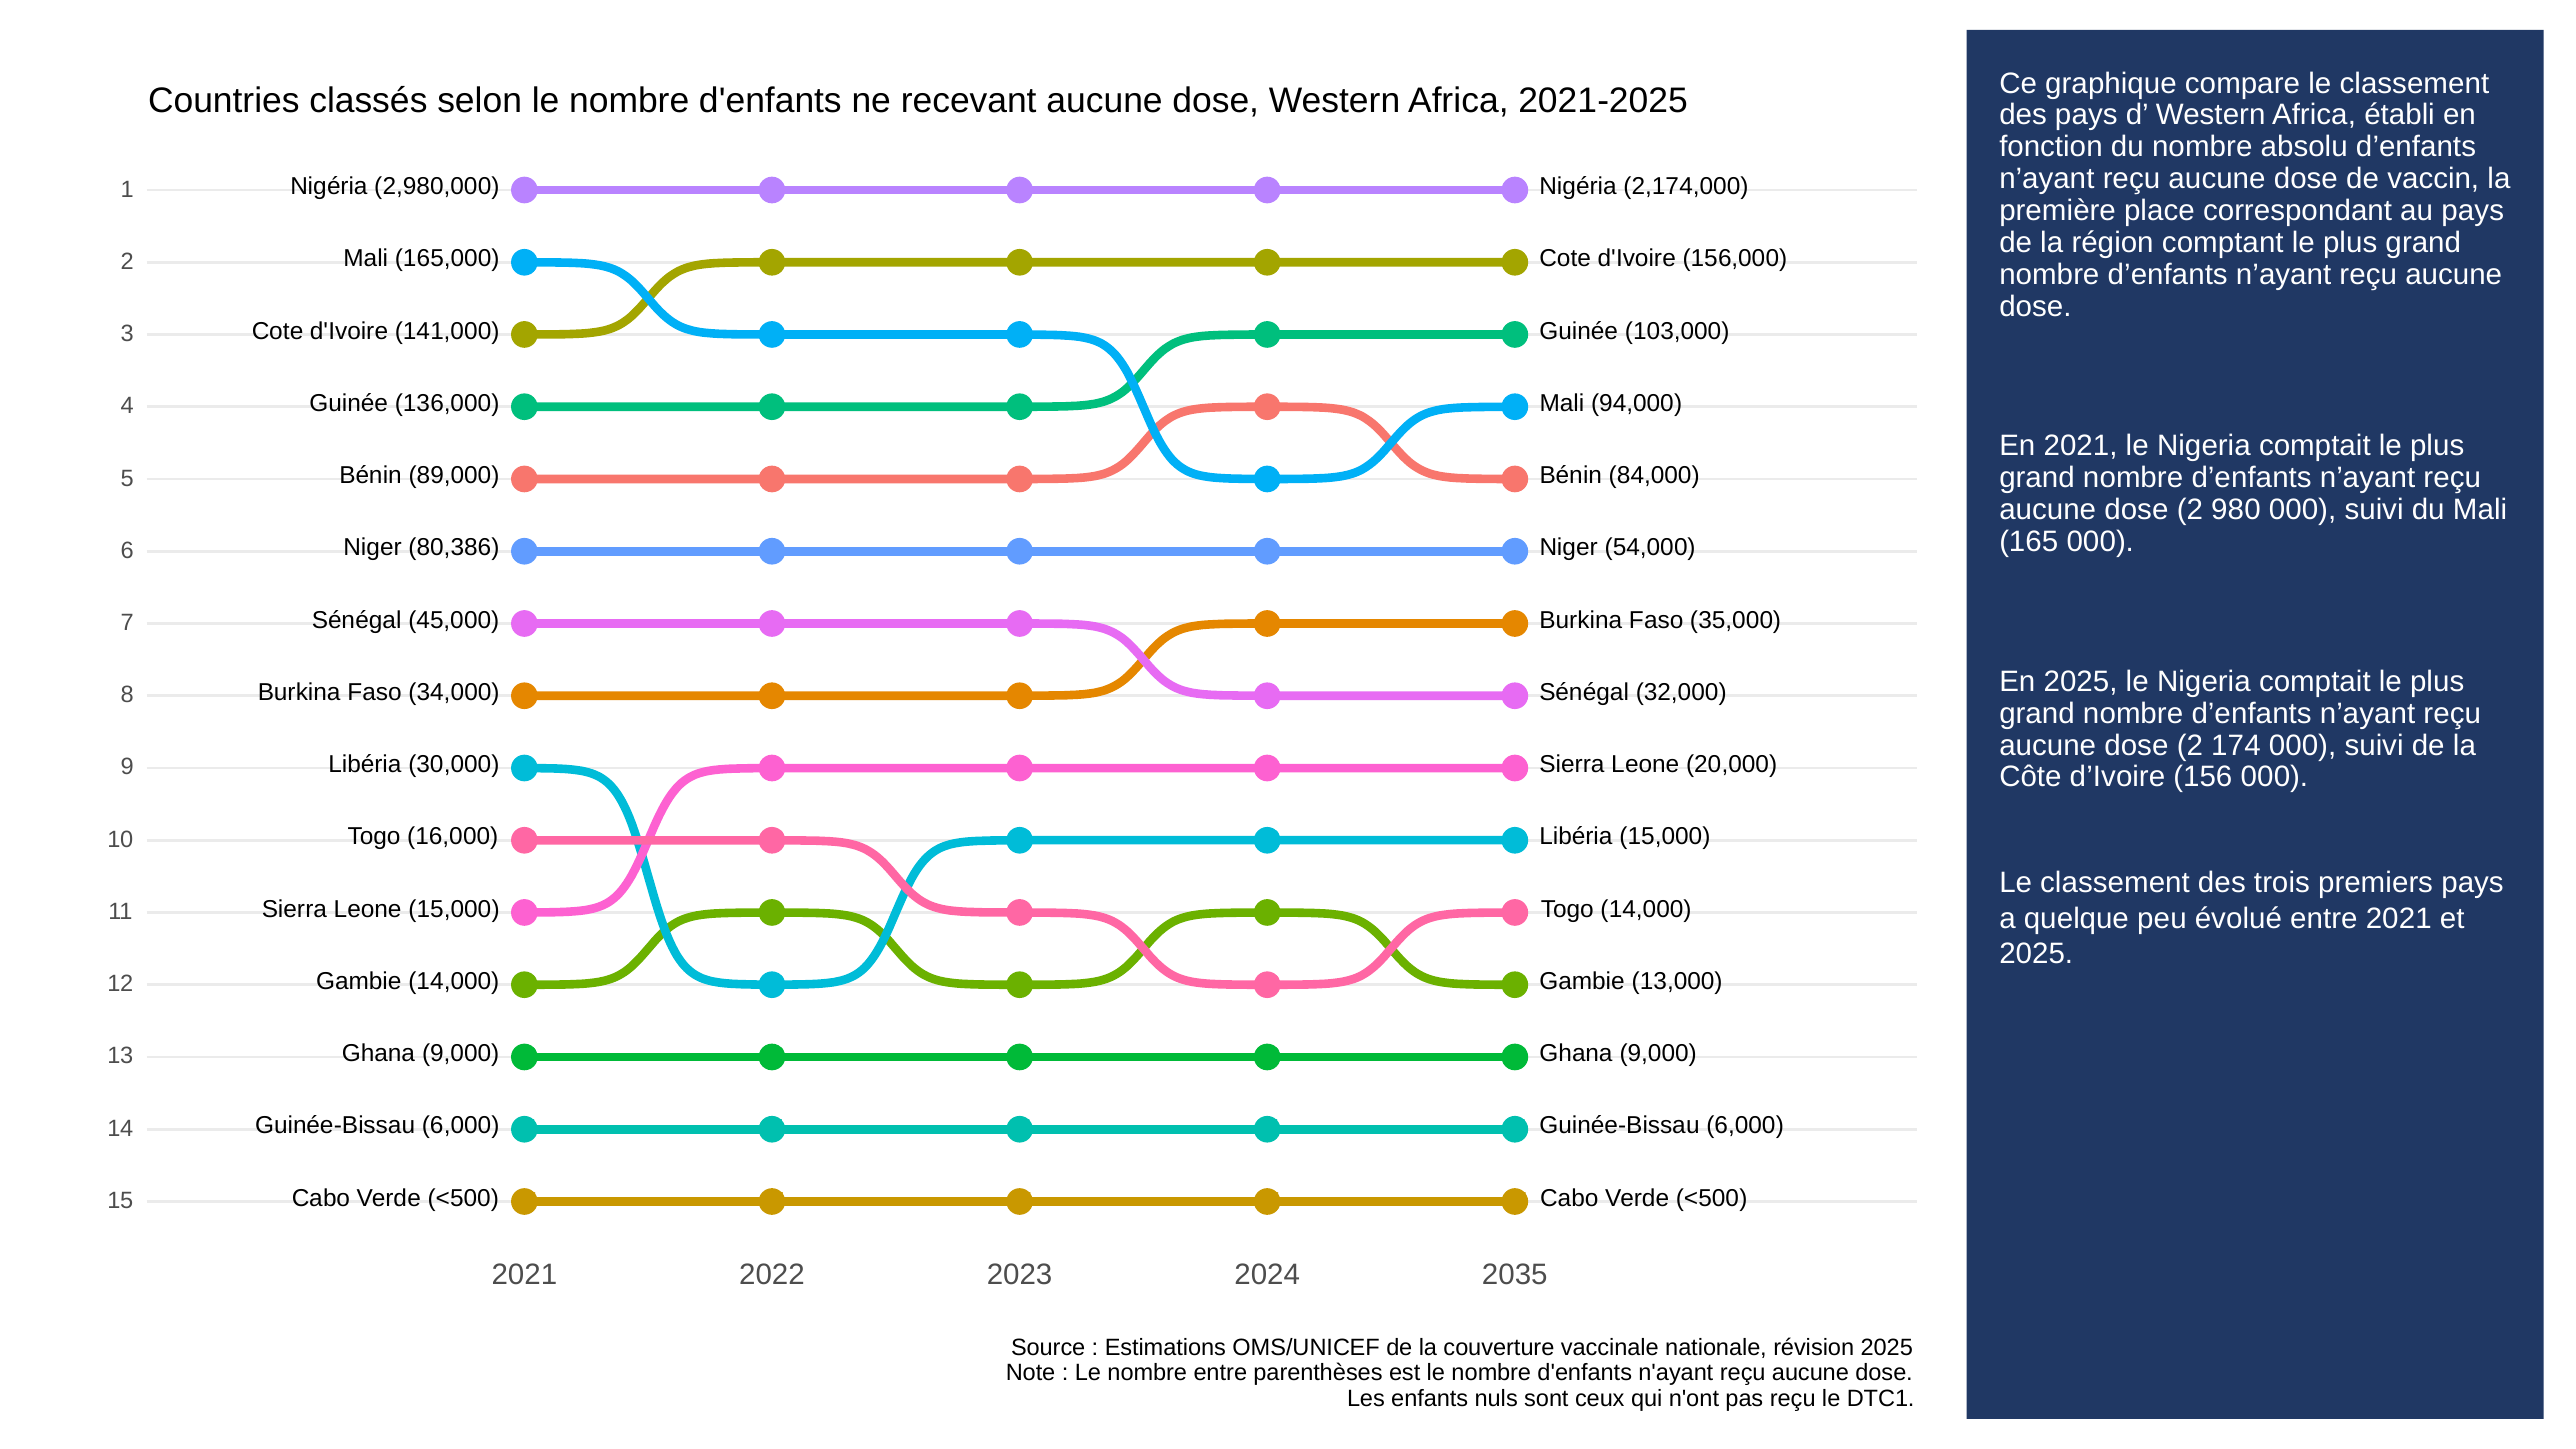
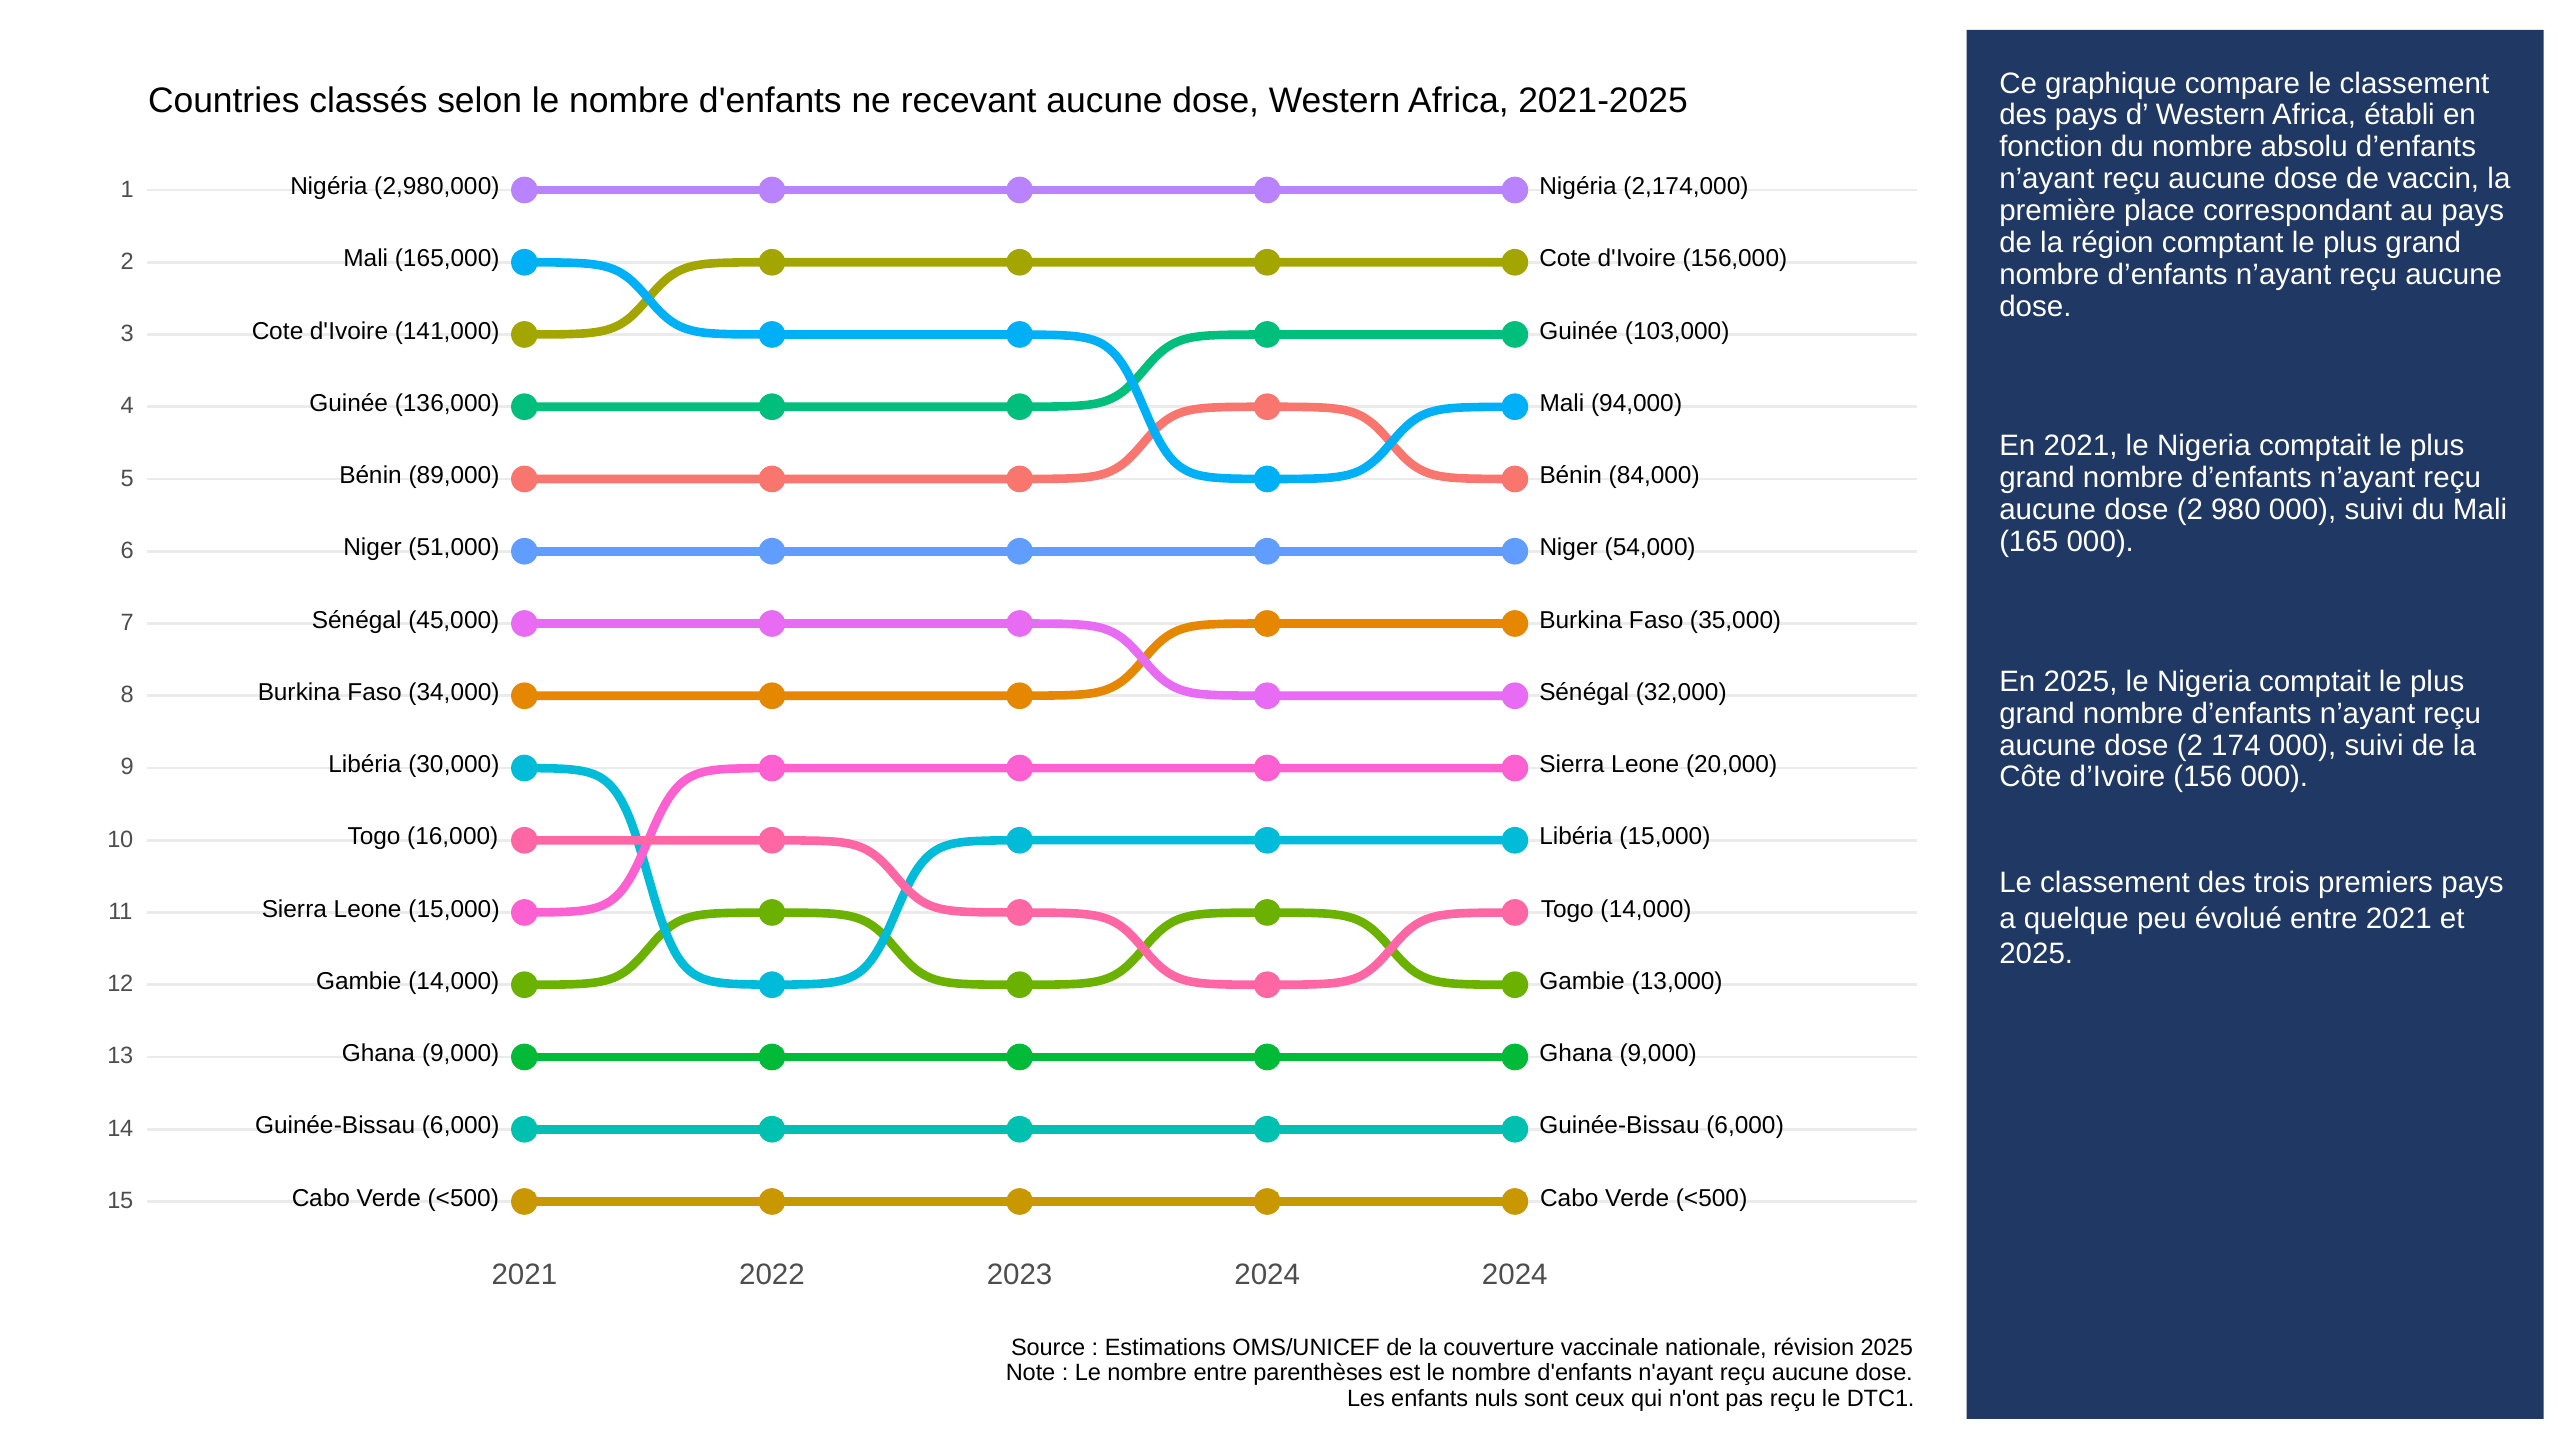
80,386: 80,386 -> 51,000
2024 2035: 2035 -> 2024
